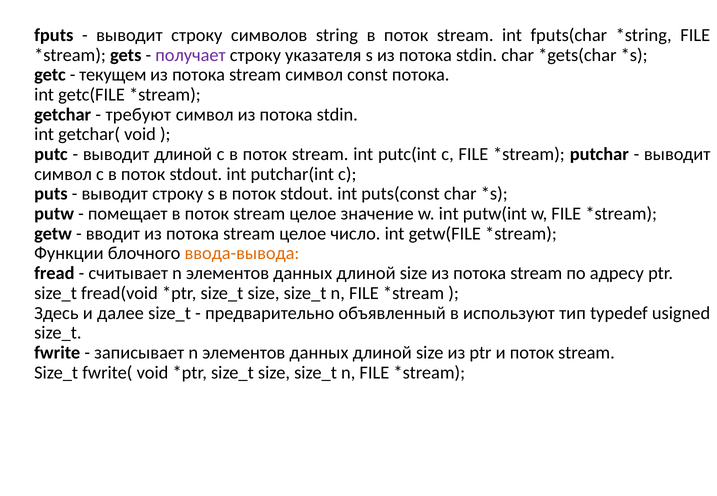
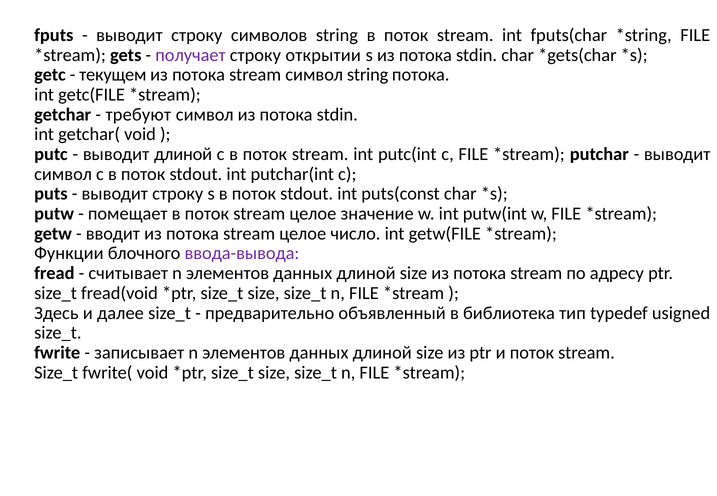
указателя: указателя -> открытии
символ const: const -> string
ввода-вывода colour: orange -> purple
используют: используют -> библиотека
